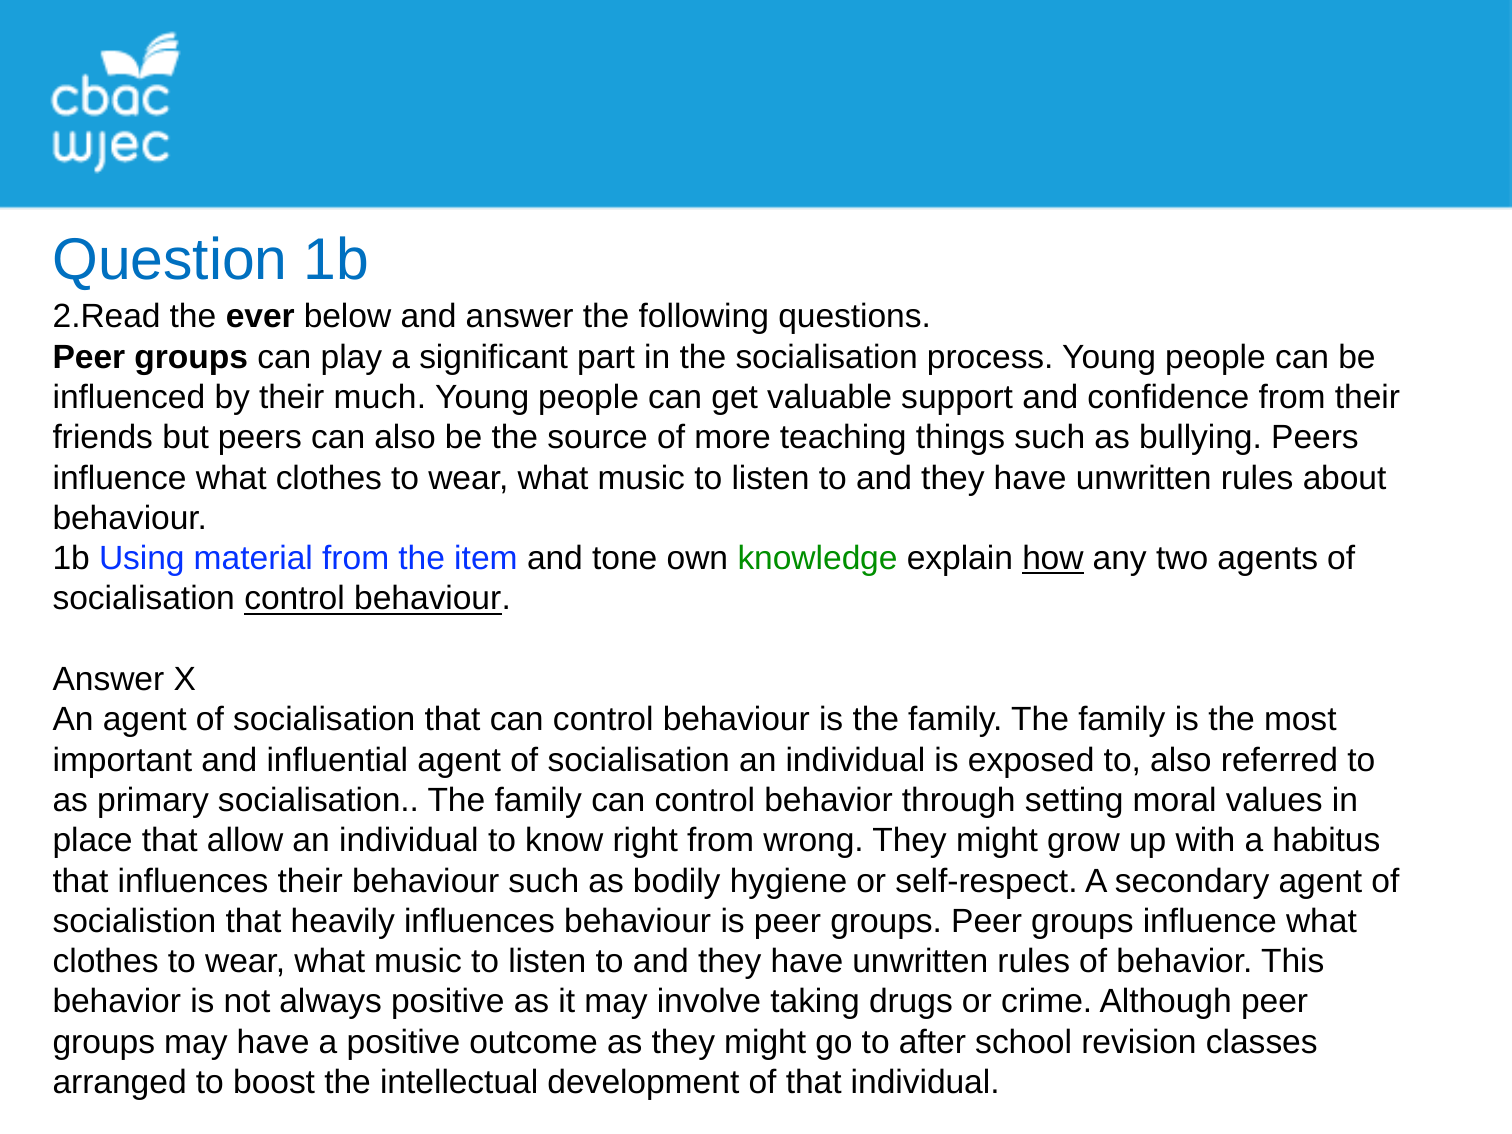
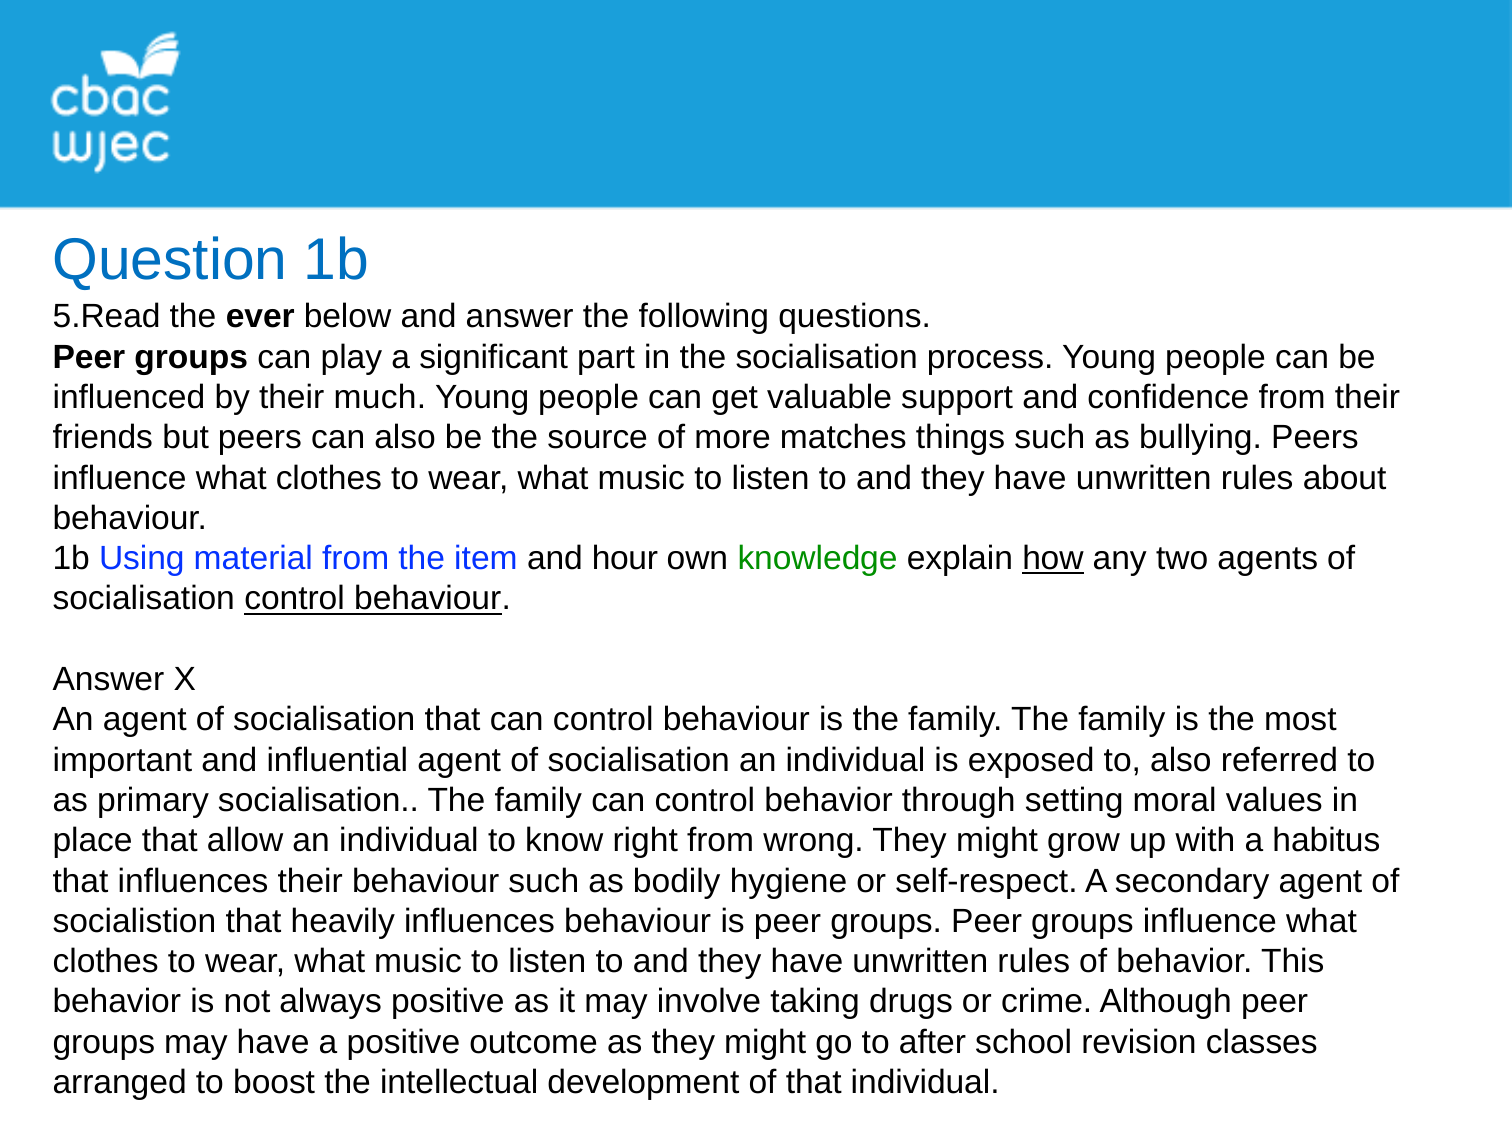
2.Read: 2.Read -> 5.Read
teaching: teaching -> matches
tone: tone -> hour
